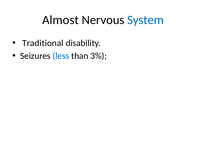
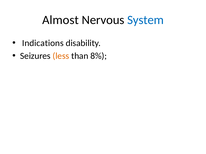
Traditional: Traditional -> Indications
less colour: blue -> orange
3%: 3% -> 8%
